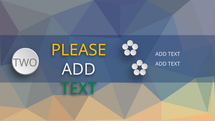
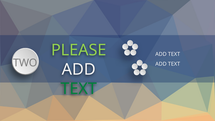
PLEASE colour: yellow -> light green
